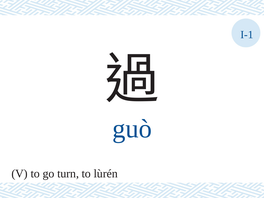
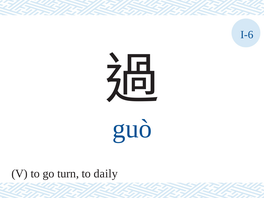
I-1: I-1 -> I-6
lùrén: lùrén -> daily
